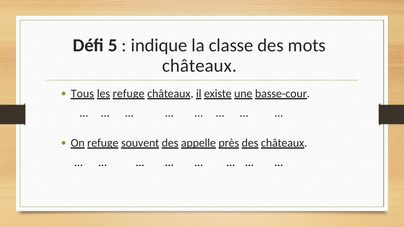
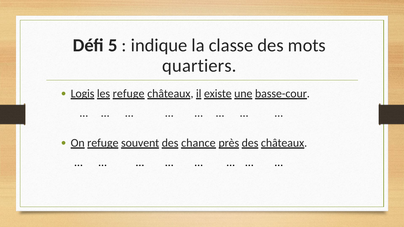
châteaux at (199, 66): châteaux -> quartiers
Tous: Tous -> Logis
appelle: appelle -> chance
